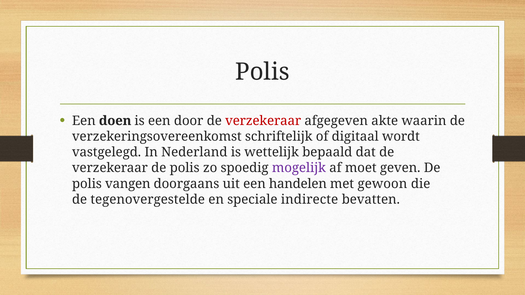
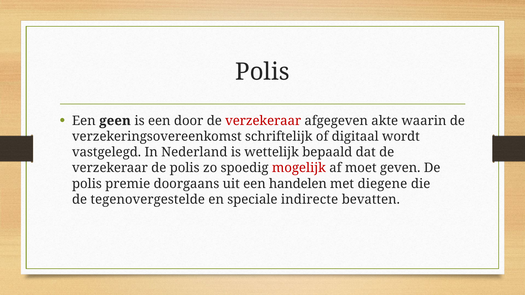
doen: doen -> geen
mogelijk colour: purple -> red
vangen: vangen -> premie
gewoon: gewoon -> diegene
